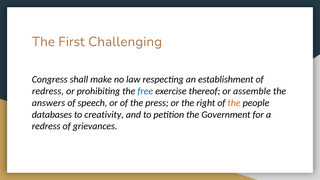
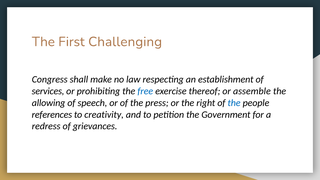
redress at (48, 91): redress -> services
answers: answers -> allowing
the at (234, 103) colour: orange -> blue
databases: databases -> references
